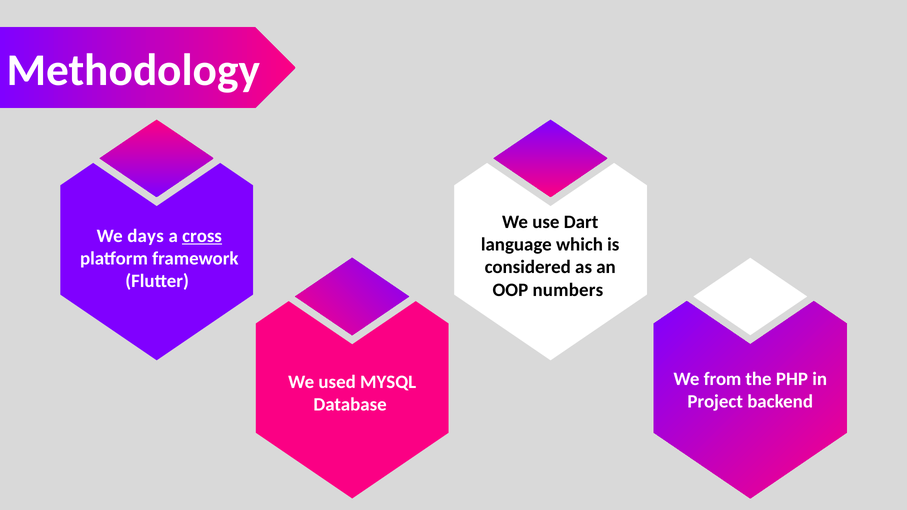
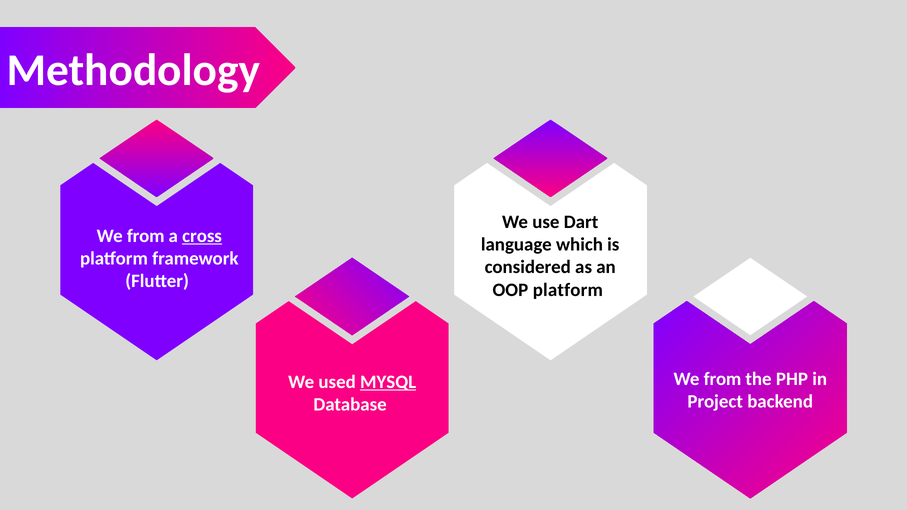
days at (146, 236): days -> from
OOP numbers: numbers -> platform
MYSQL underline: none -> present
